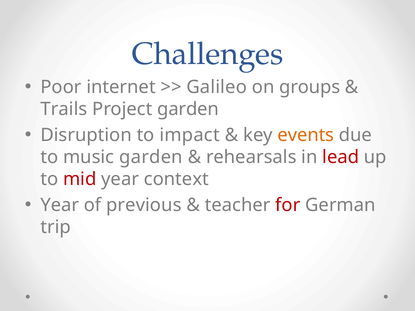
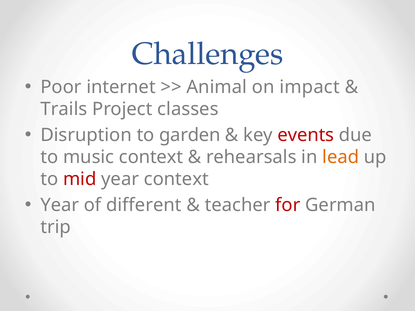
Galileo: Galileo -> Animal
groups: groups -> impact
Project garden: garden -> classes
impact: impact -> garden
events colour: orange -> red
music garden: garden -> context
lead colour: red -> orange
previous: previous -> different
